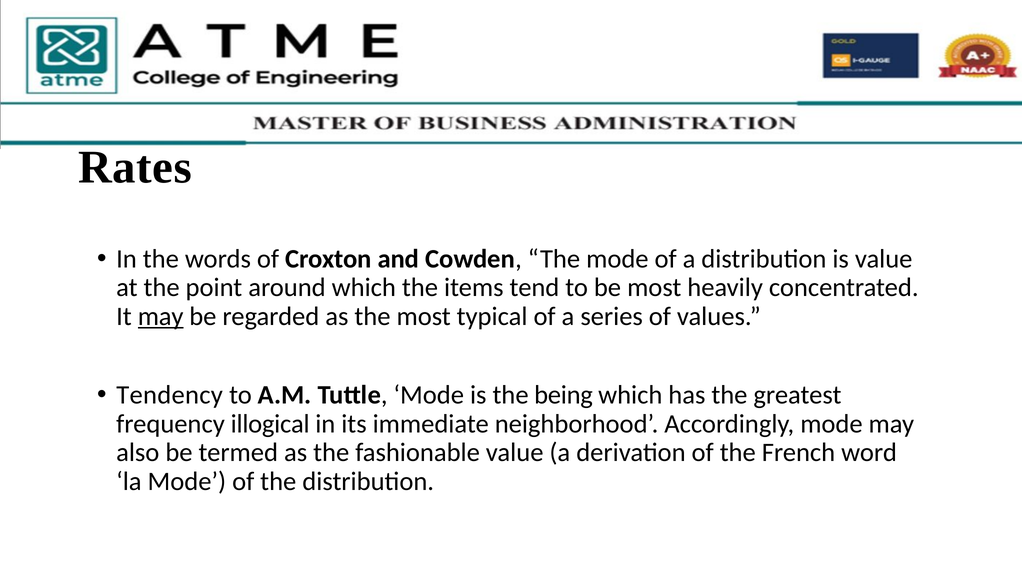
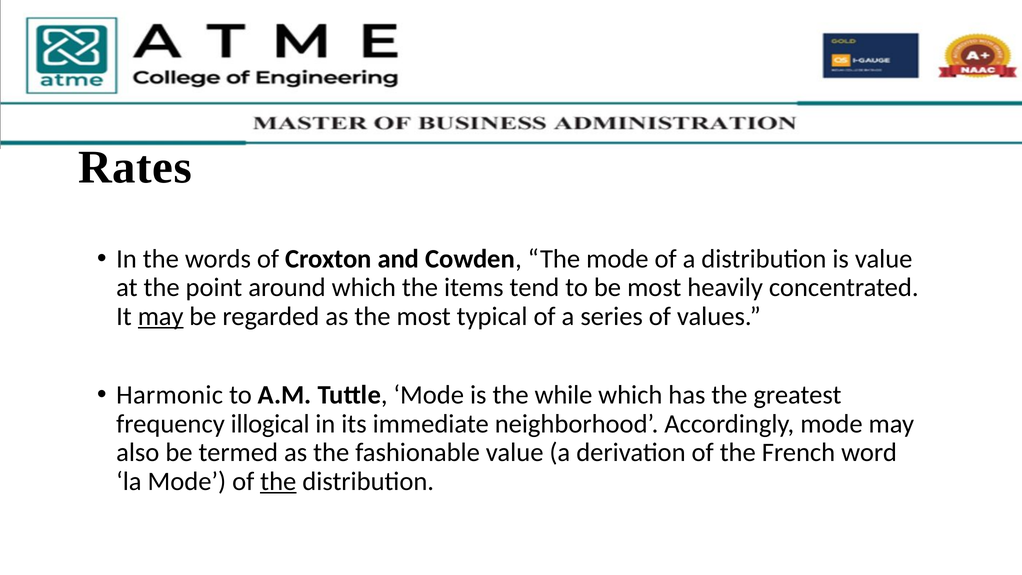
Tendency: Tendency -> Harmonic
being: being -> while
the at (278, 481) underline: none -> present
